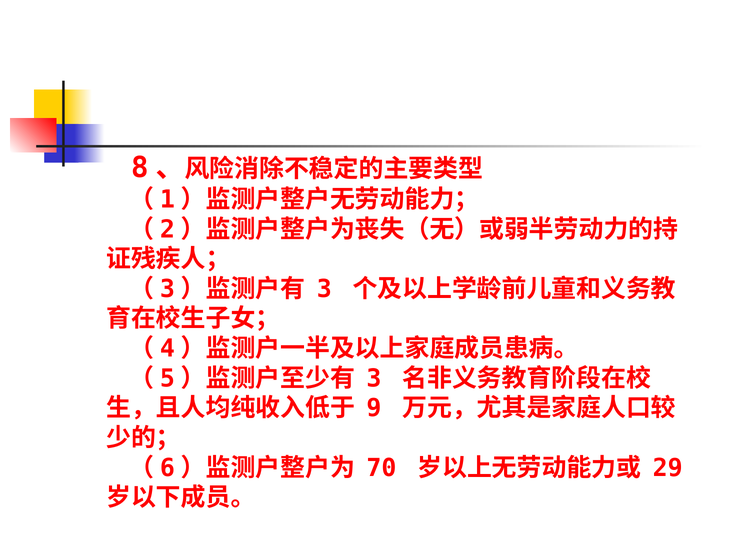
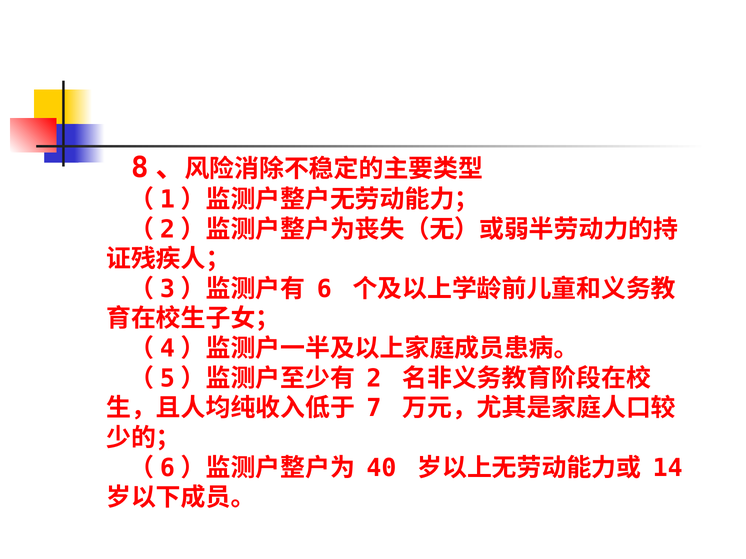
3 at (324, 289): 3 -> 6
3 at (374, 379): 3 -> 2
9: 9 -> 7
70: 70 -> 40
29: 29 -> 14
